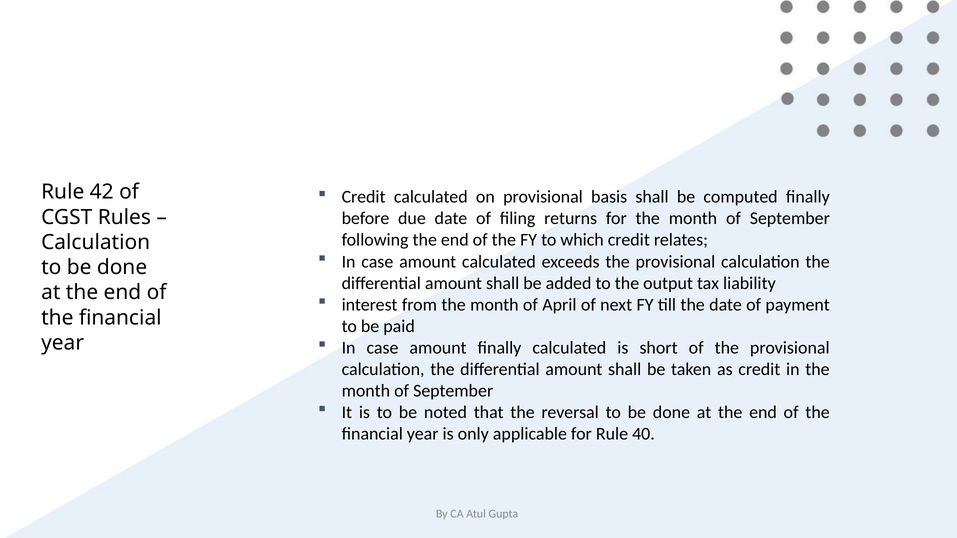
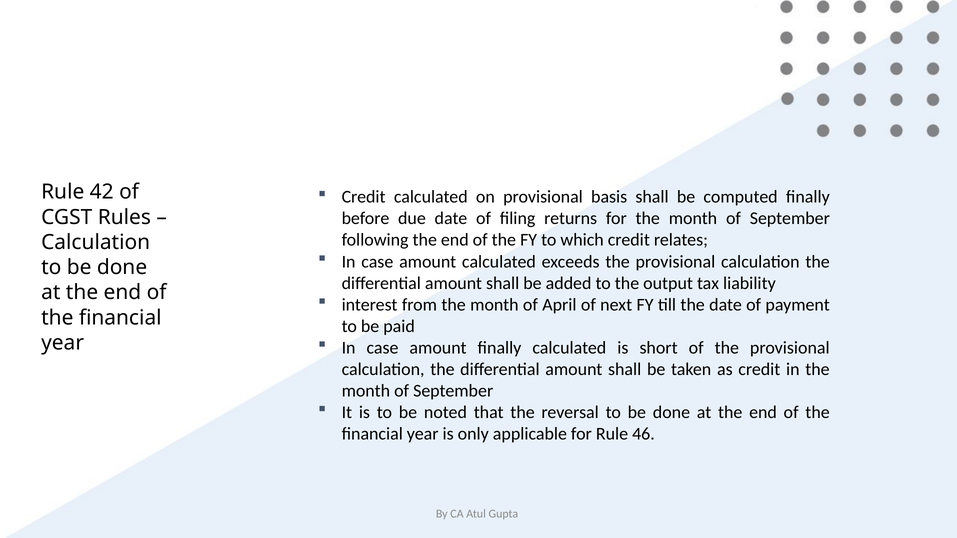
40: 40 -> 46
